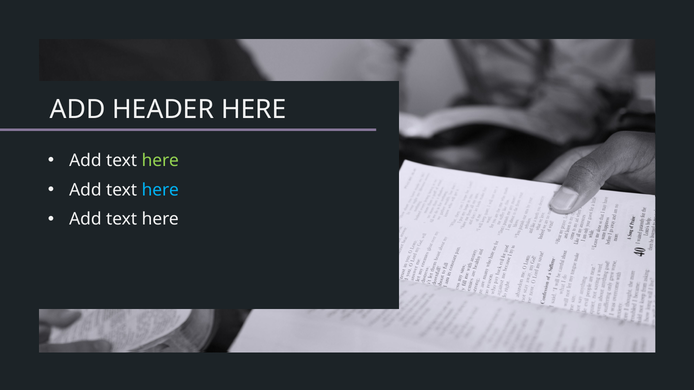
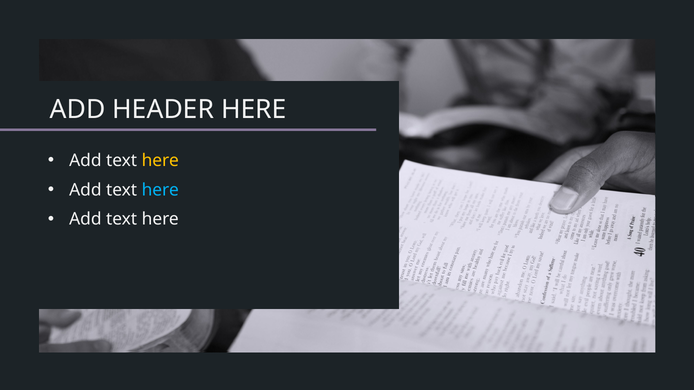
here at (160, 160) colour: light green -> yellow
